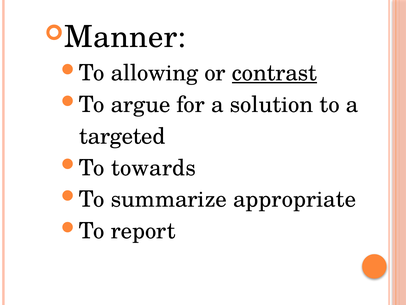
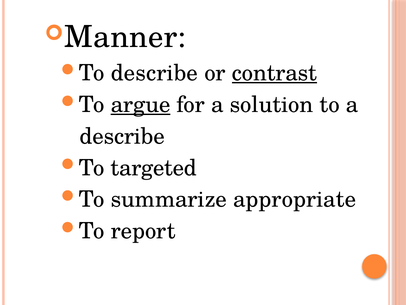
To allowing: allowing -> describe
argue underline: none -> present
targeted at (122, 136): targeted -> describe
towards: towards -> targeted
